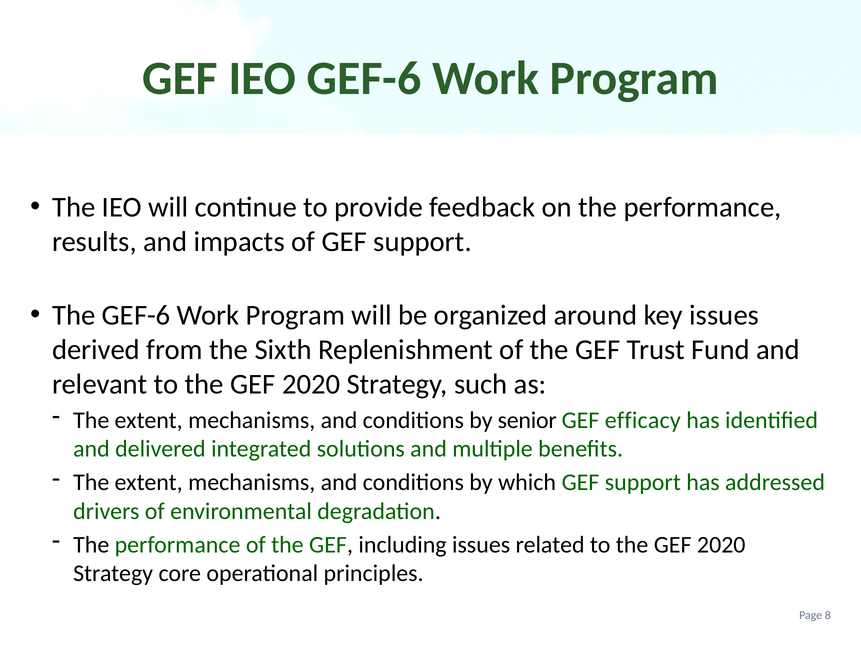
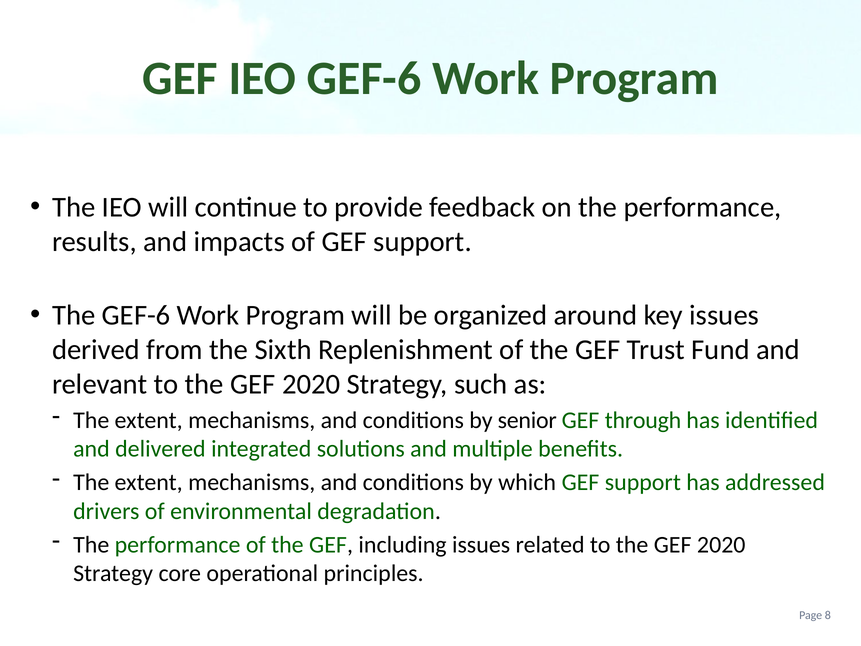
efficacy: efficacy -> through
